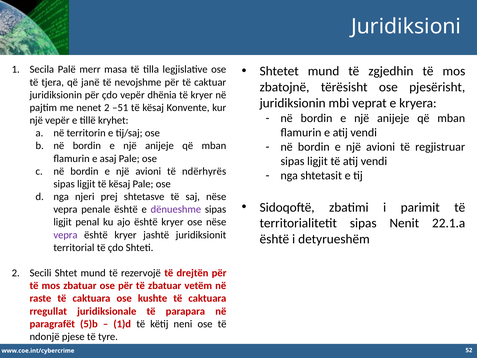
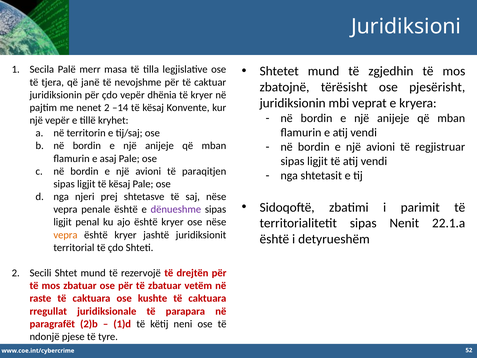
–51: –51 -> –14
ndërhyrës: ndërhyrës -> paraqitjen
vepra at (65, 235) colour: purple -> orange
5)b: 5)b -> 2)b
